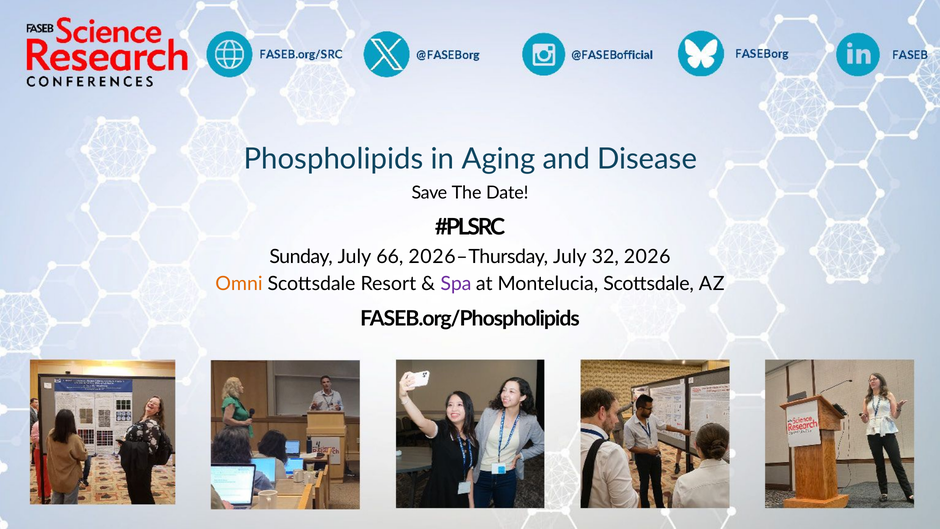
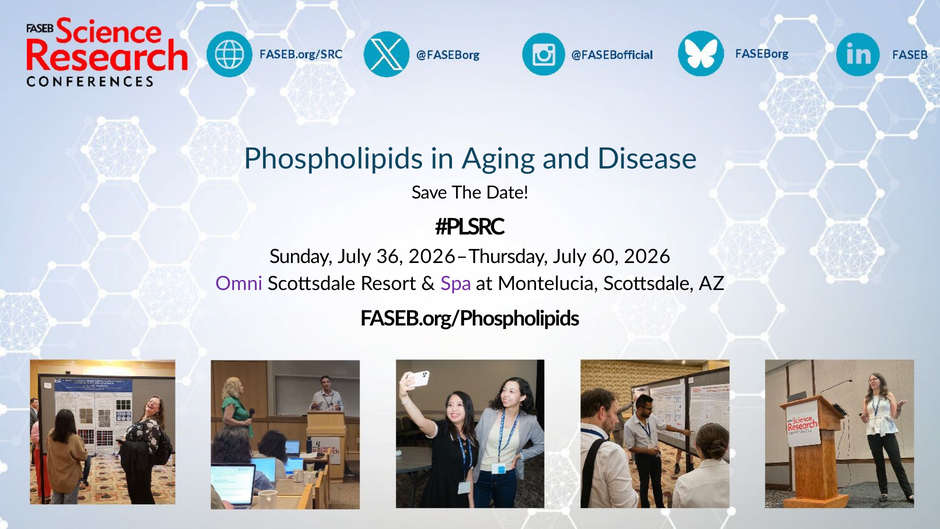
66: 66 -> 36
32: 32 -> 60
Omni colour: orange -> purple
